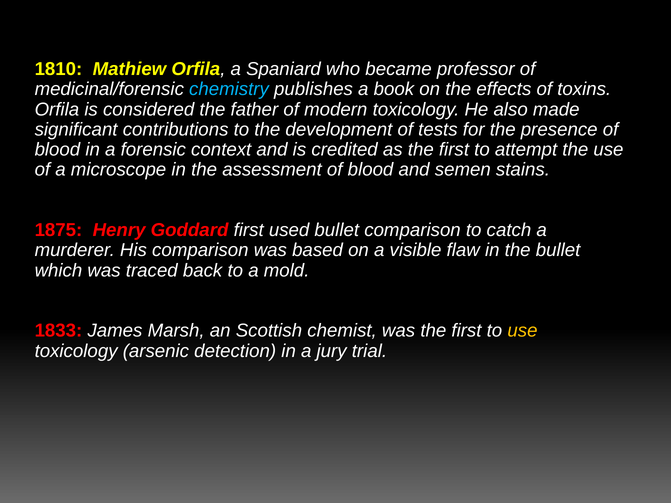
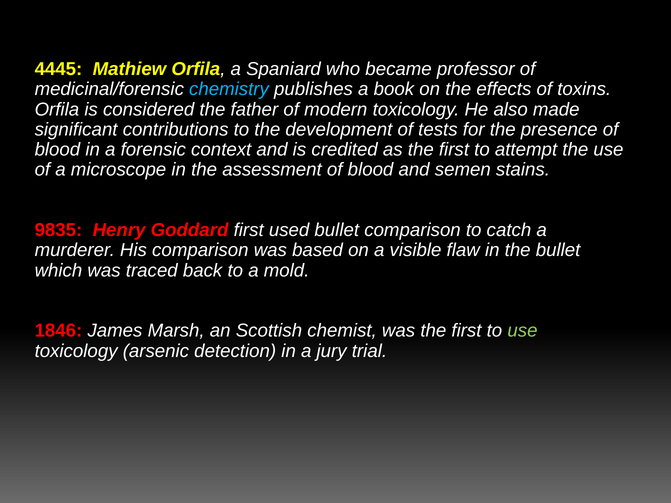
1810: 1810 -> 4445
1875: 1875 -> 9835
1833: 1833 -> 1846
use at (522, 331) colour: yellow -> light green
